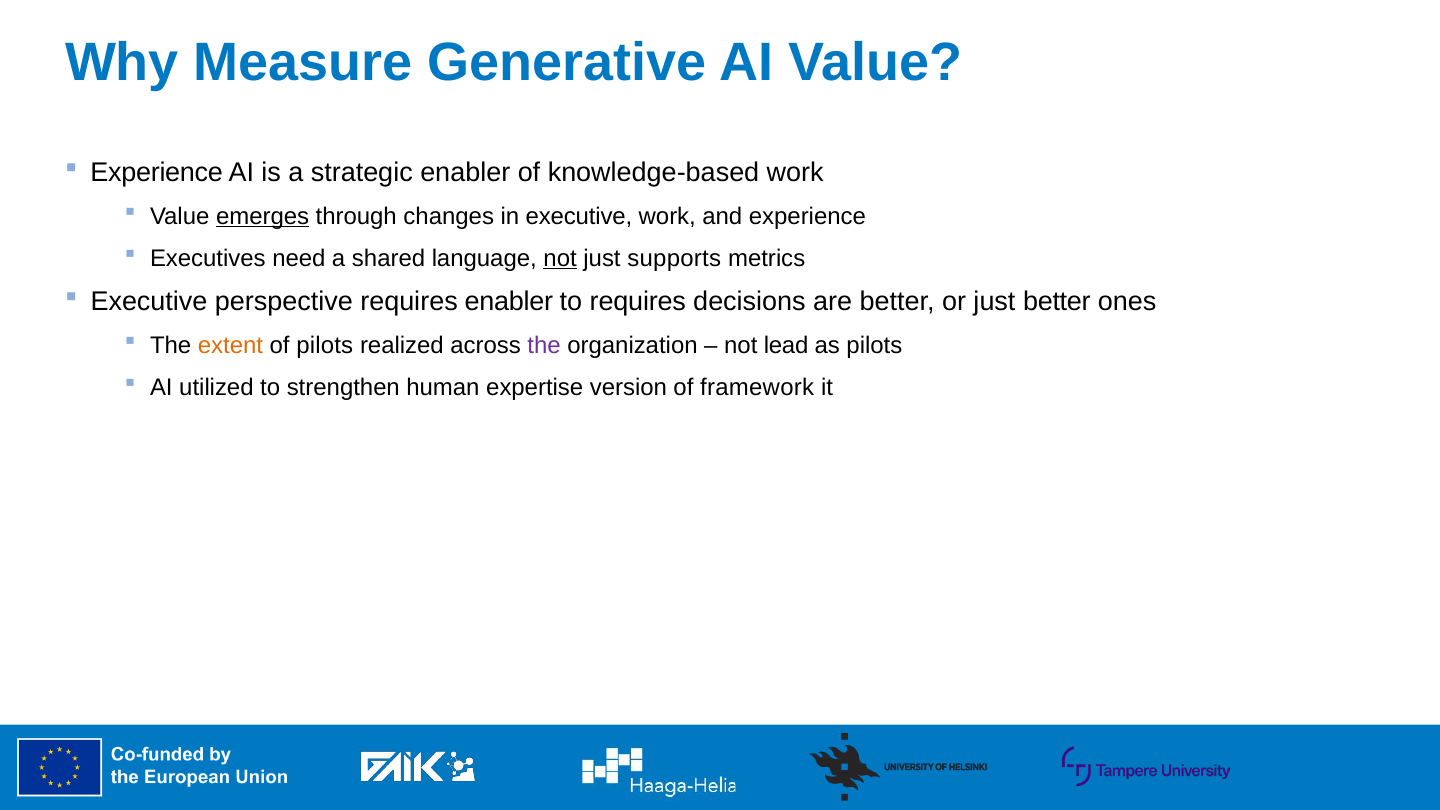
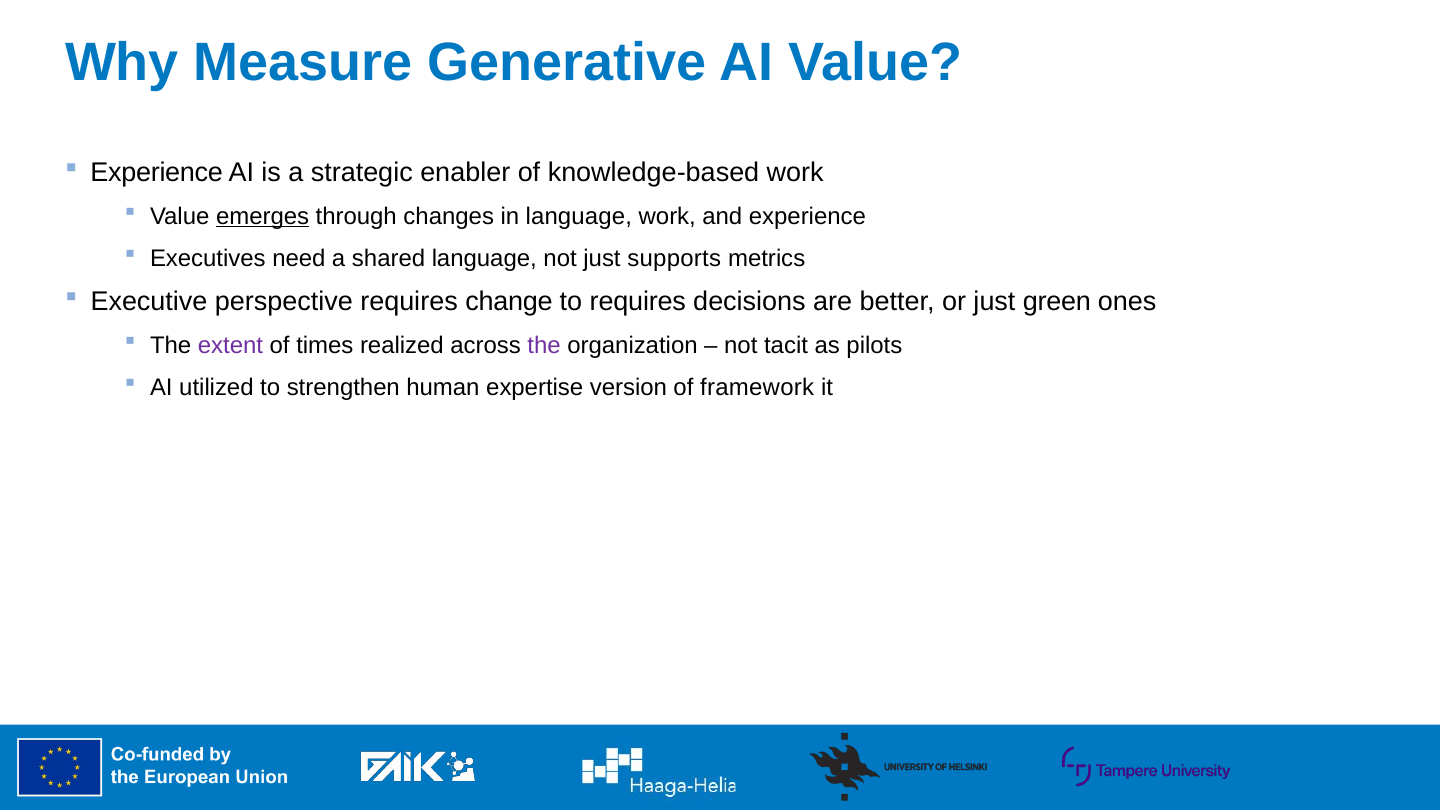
in executive: executive -> language
not at (560, 258) underline: present -> none
requires enabler: enabler -> change
just better: better -> green
extent colour: orange -> purple
of pilots: pilots -> times
lead: lead -> tacit
